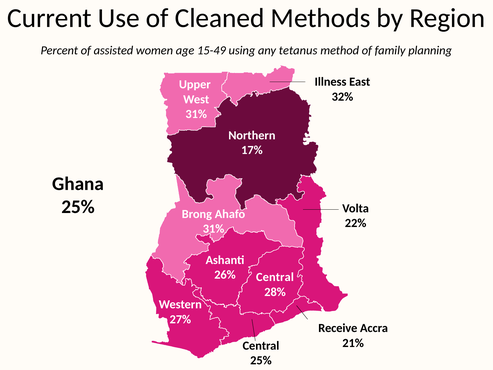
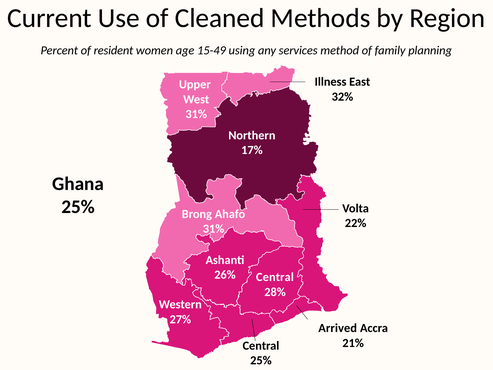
assisted: assisted -> resident
tetanus: tetanus -> services
Receive: Receive -> Arrived
